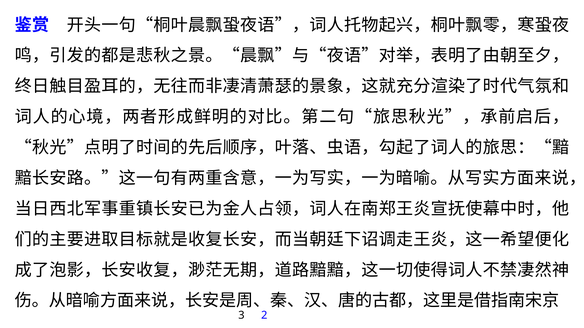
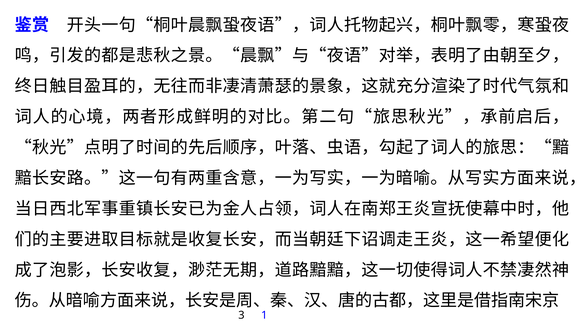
2: 2 -> 1
